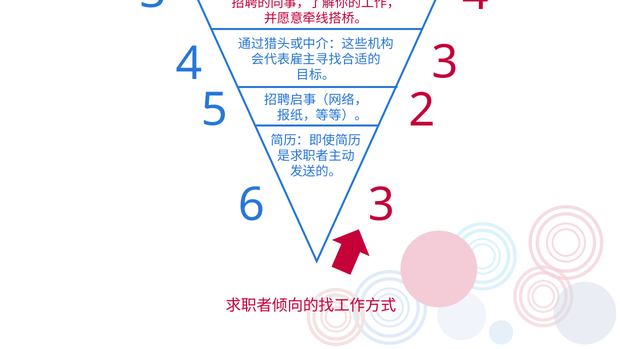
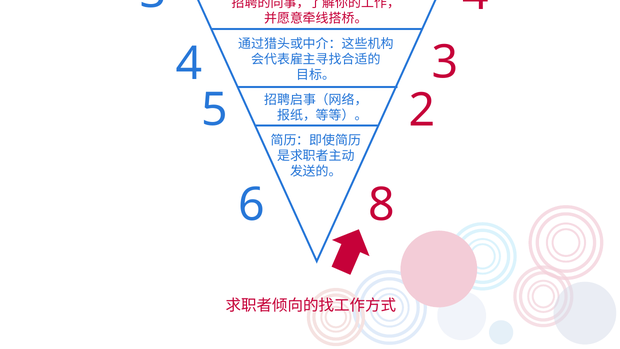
6 3: 3 -> 8
